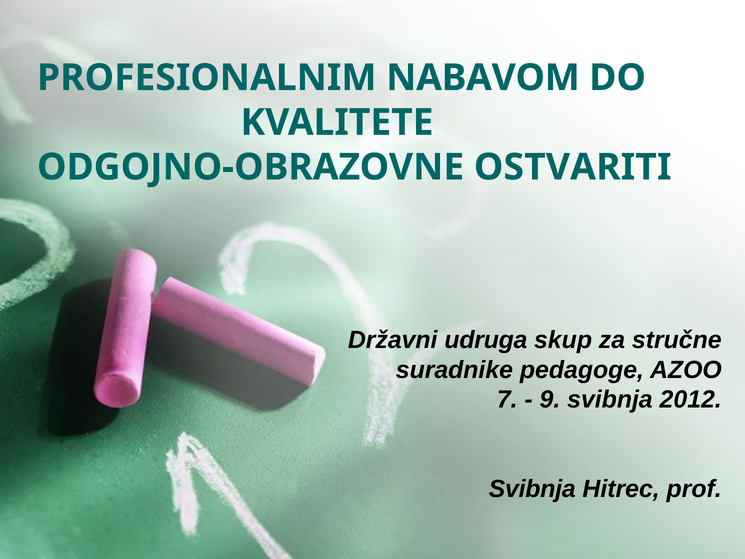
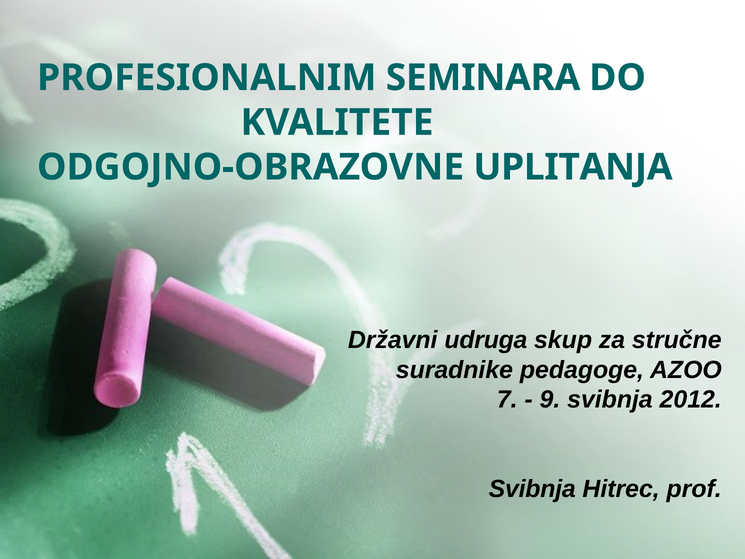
NABAVOM: NABAVOM -> SEMINARA
OSTVARITI: OSTVARITI -> UPLITANJA
